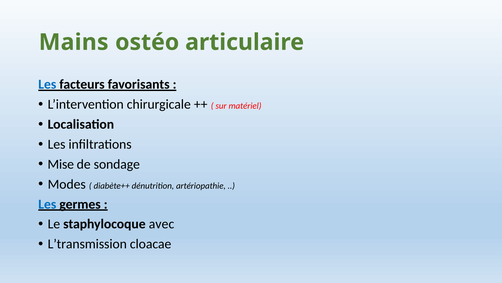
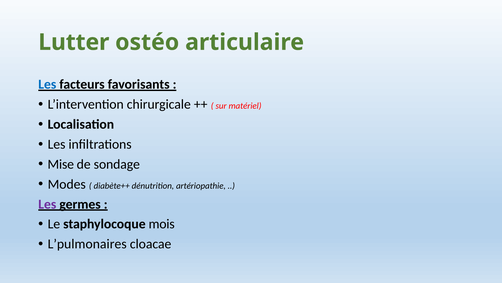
Mains: Mains -> Lutter
Les at (47, 204) colour: blue -> purple
avec: avec -> mois
L’transmission: L’transmission -> L’pulmonaires
